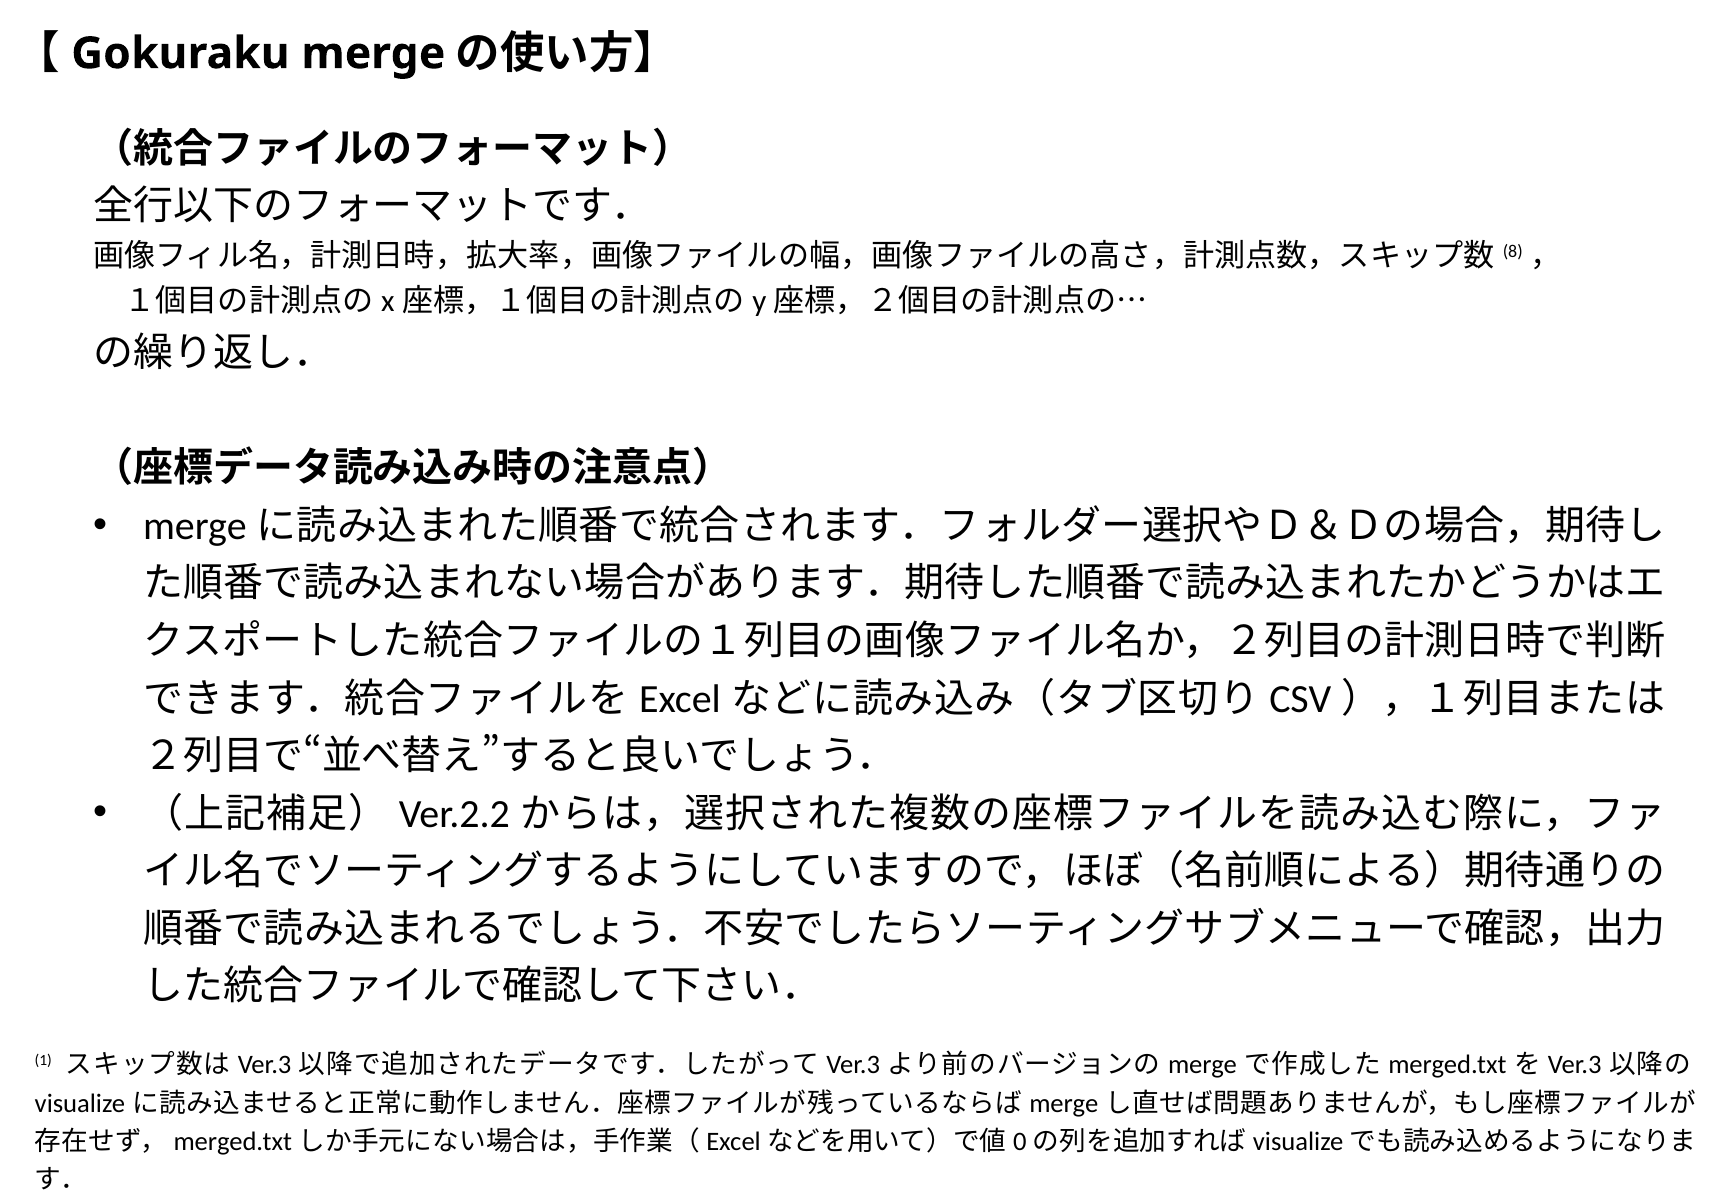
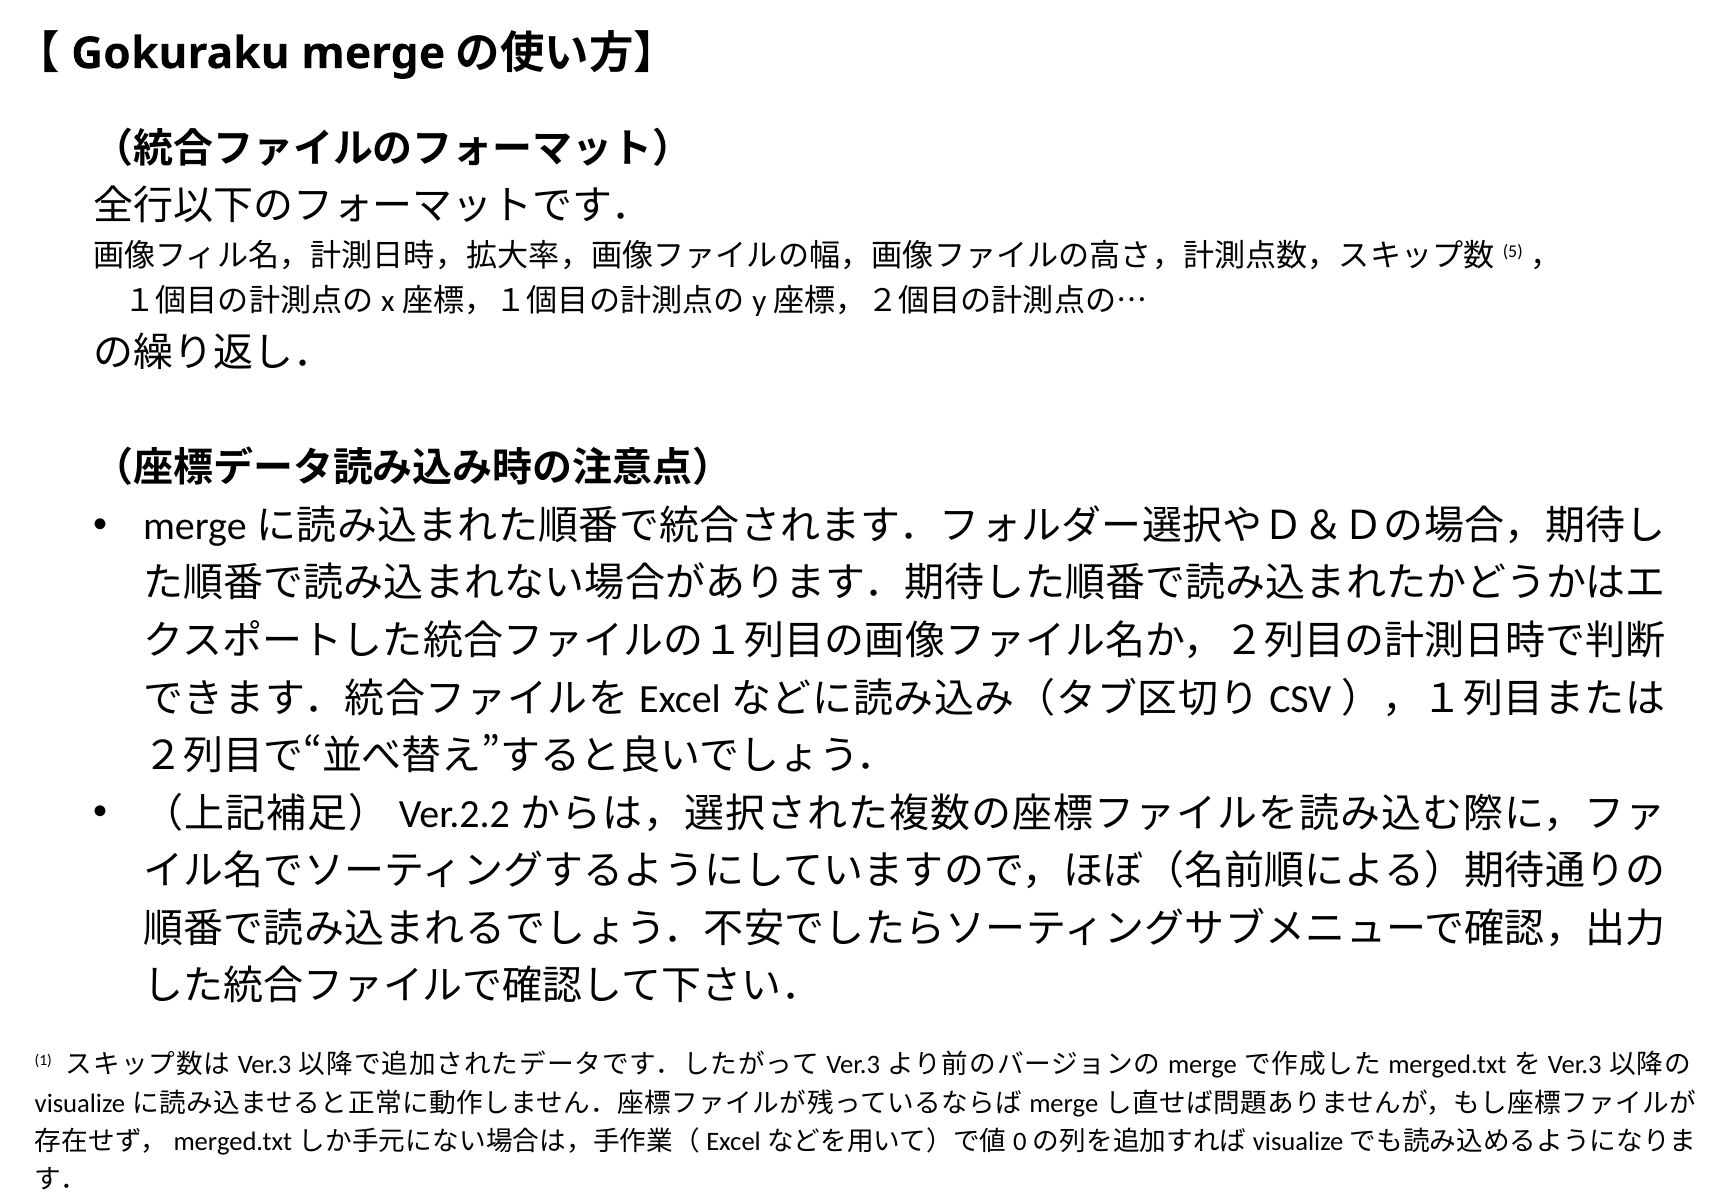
8: 8 -> 5
